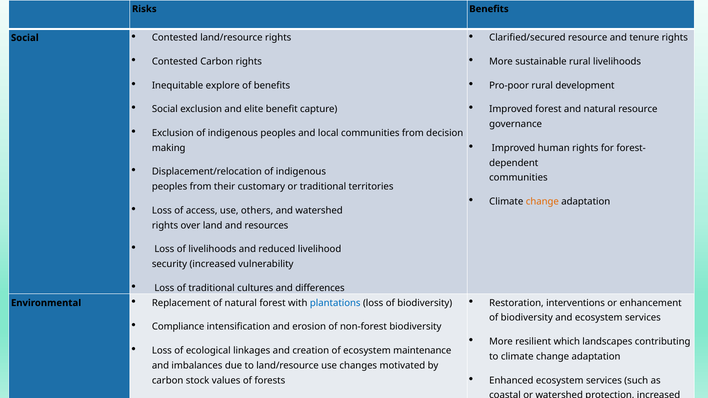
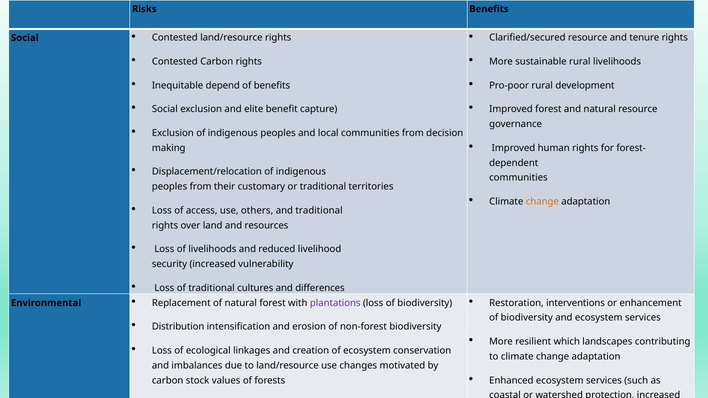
explore: explore -> depend
and watershed: watershed -> traditional
plantations colour: blue -> purple
Compliance: Compliance -> Distribution
maintenance: maintenance -> conservation
